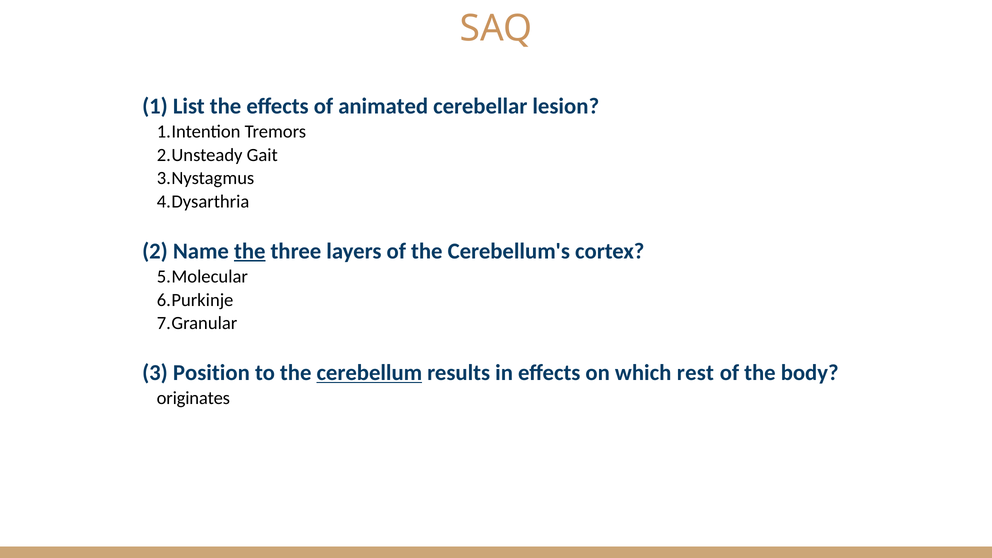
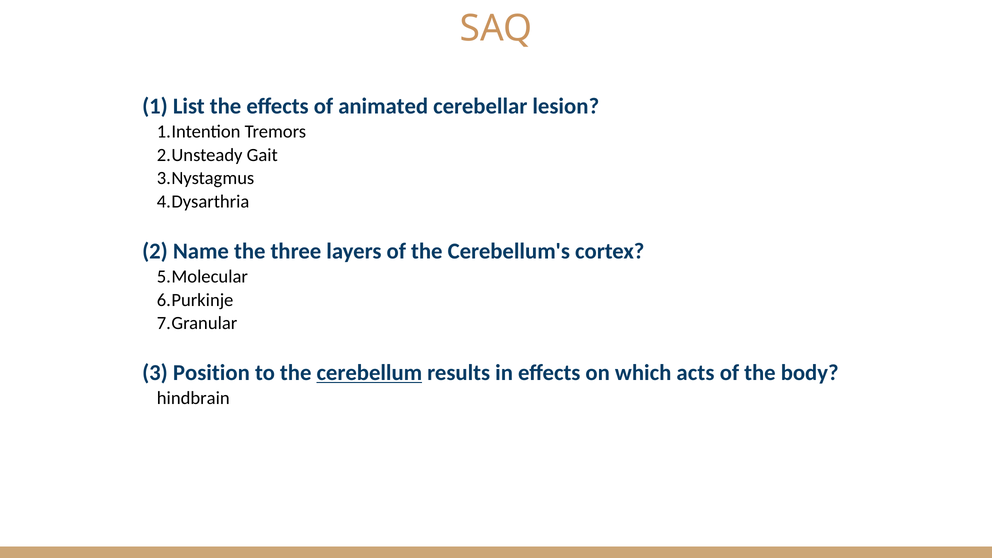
the at (250, 251) underline: present -> none
rest: rest -> acts
originates: originates -> hindbrain
